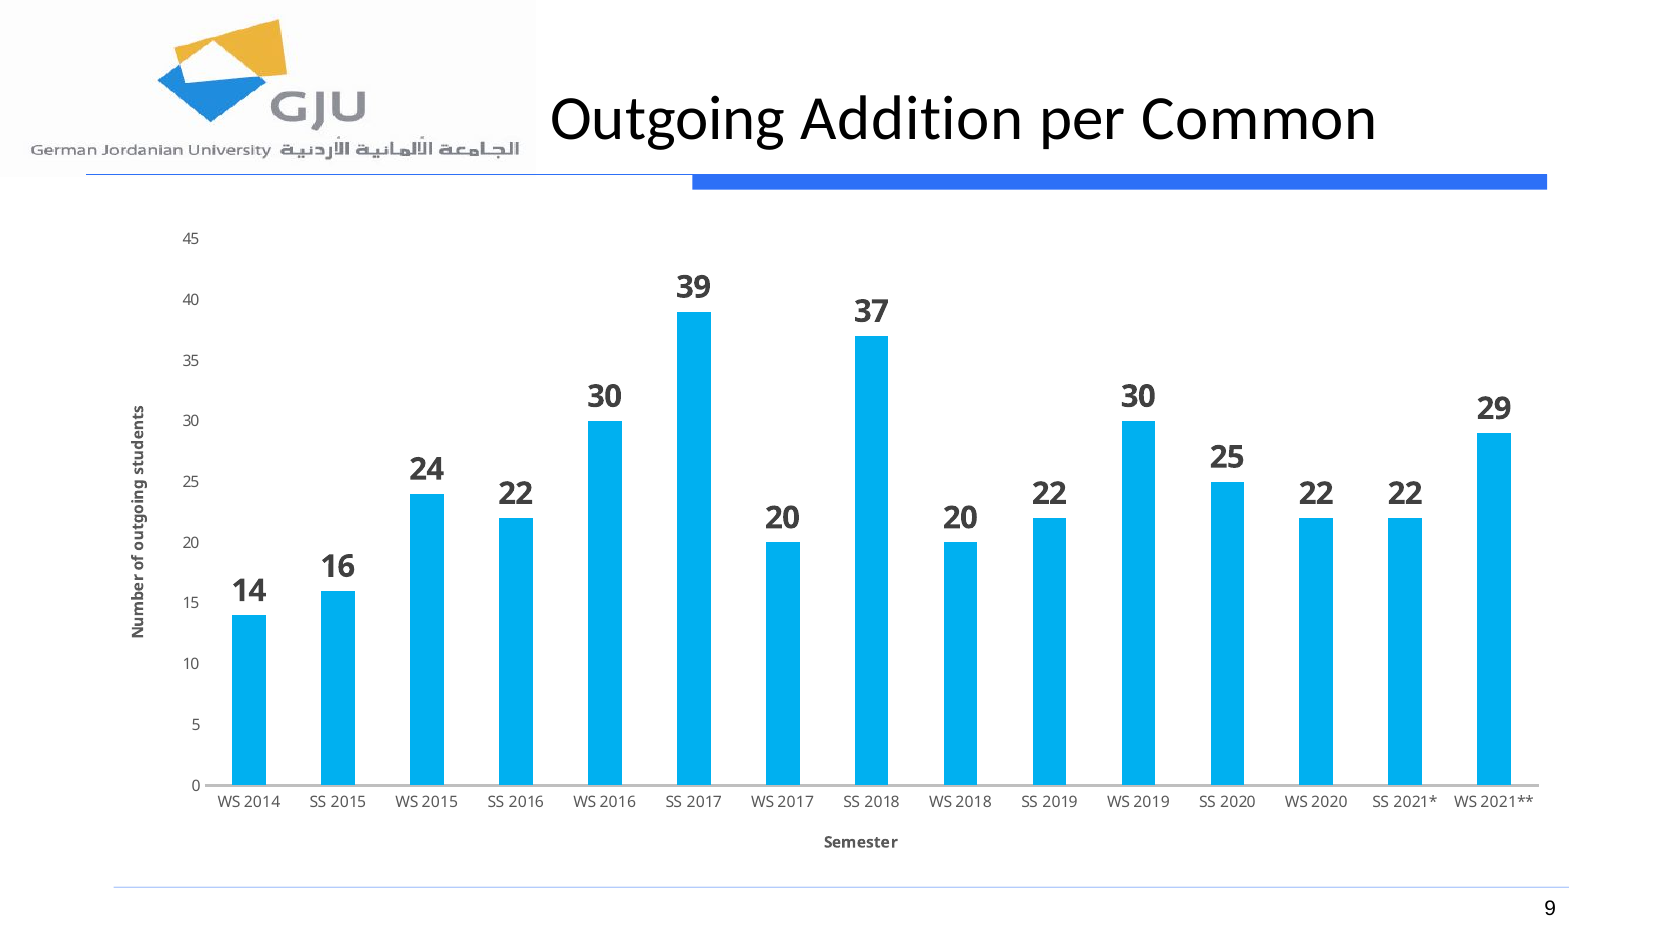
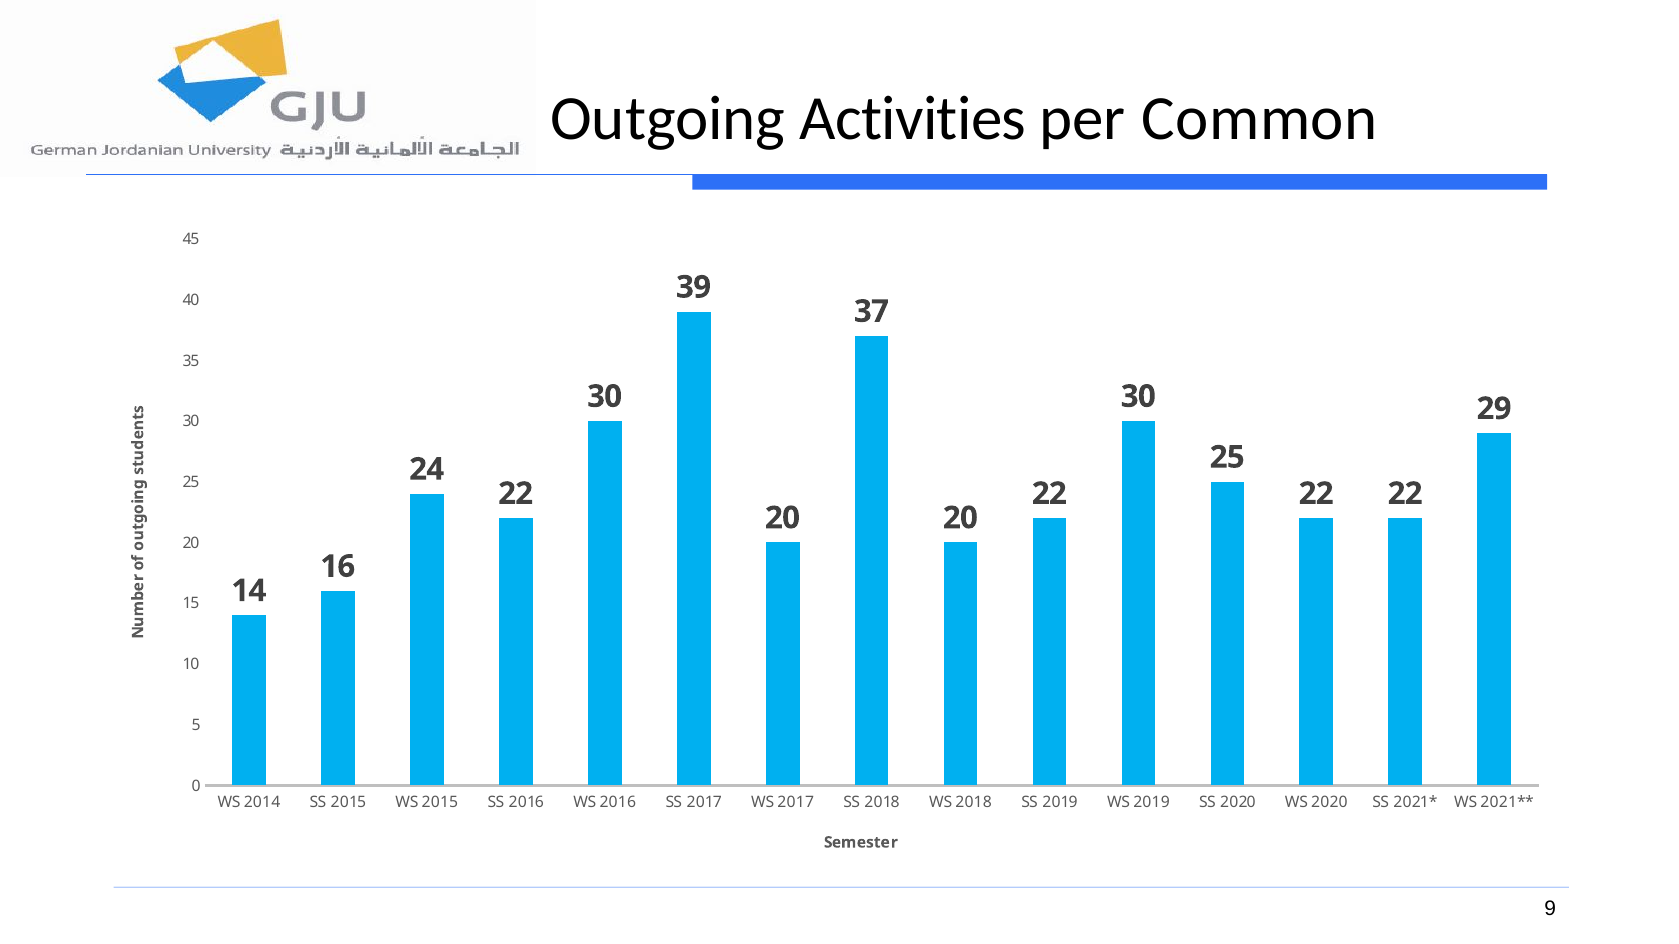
Addition: Addition -> Activities
